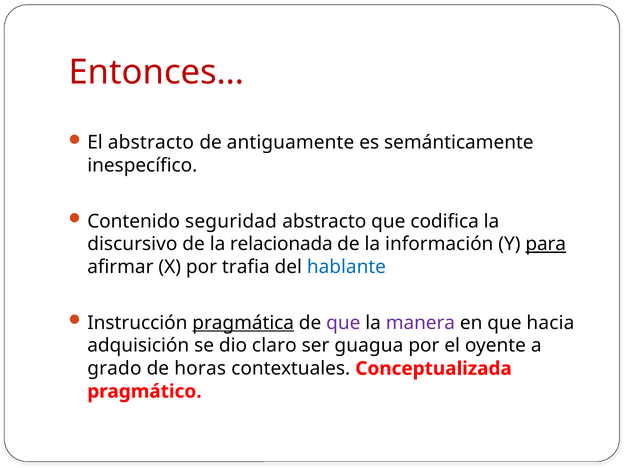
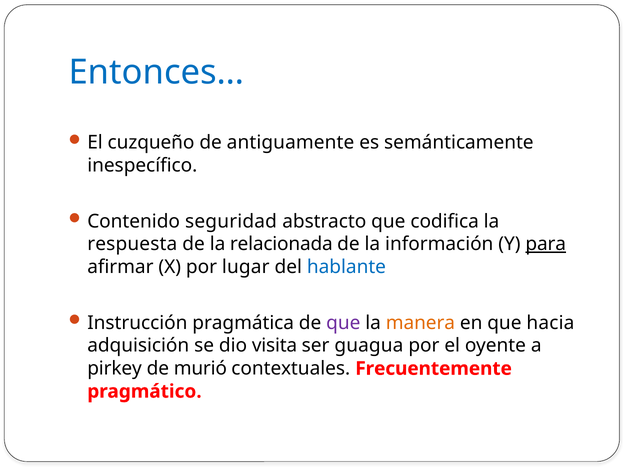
Entonces… colour: red -> blue
El abstracto: abstracto -> cuzqueño
discursivo: discursivo -> respuesta
trafia: trafia -> lugar
pragmática underline: present -> none
manera colour: purple -> orange
claro: claro -> visita
grado: grado -> pirkey
horas: horas -> murió
Conceptualizada: Conceptualizada -> Frecuentemente
